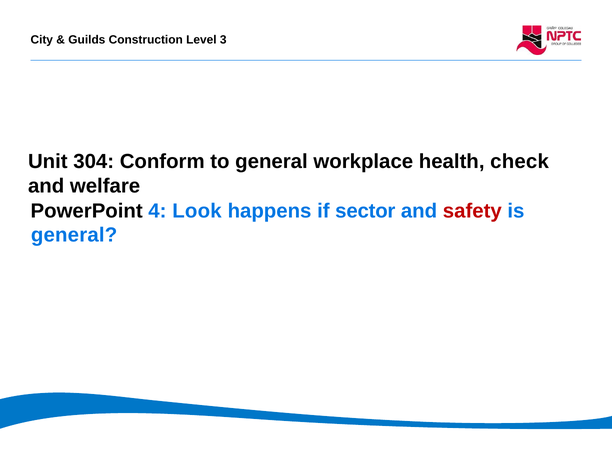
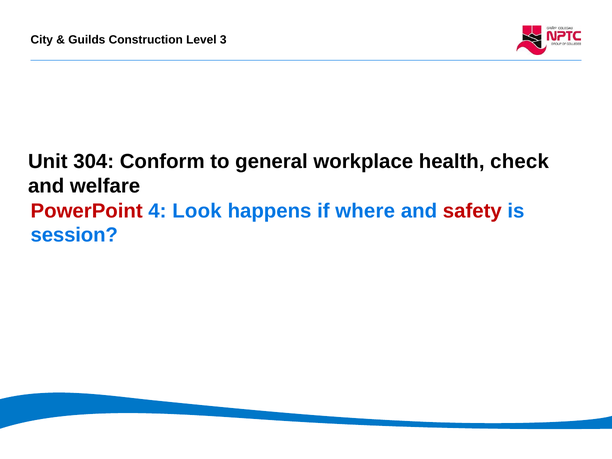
PowerPoint at (87, 211) colour: black -> red
sector: sector -> where
general at (74, 235): general -> session
